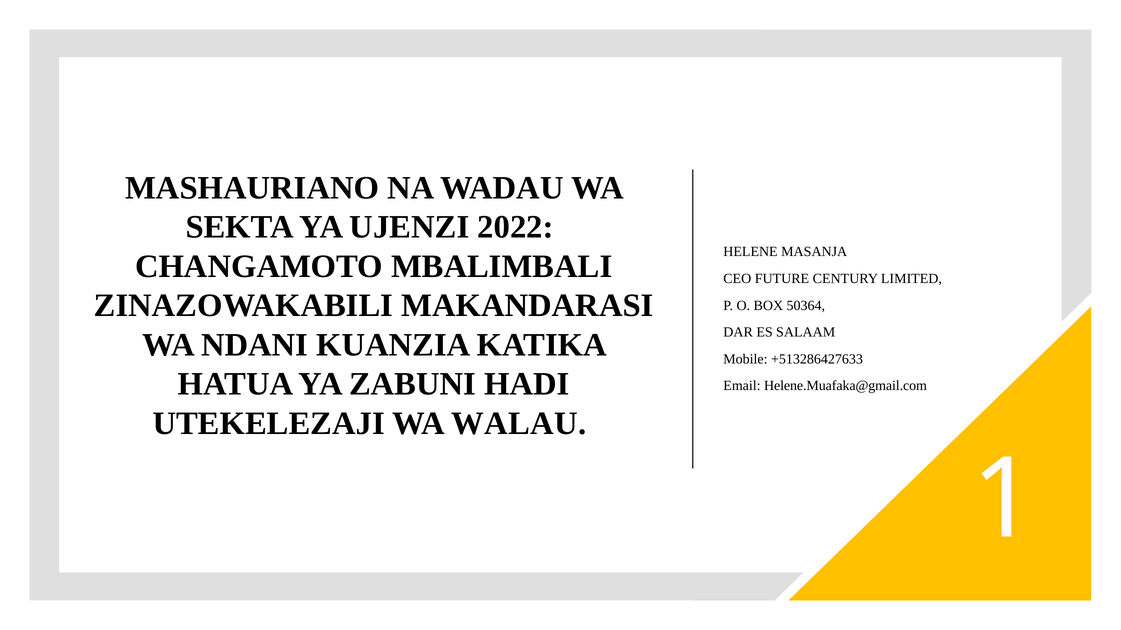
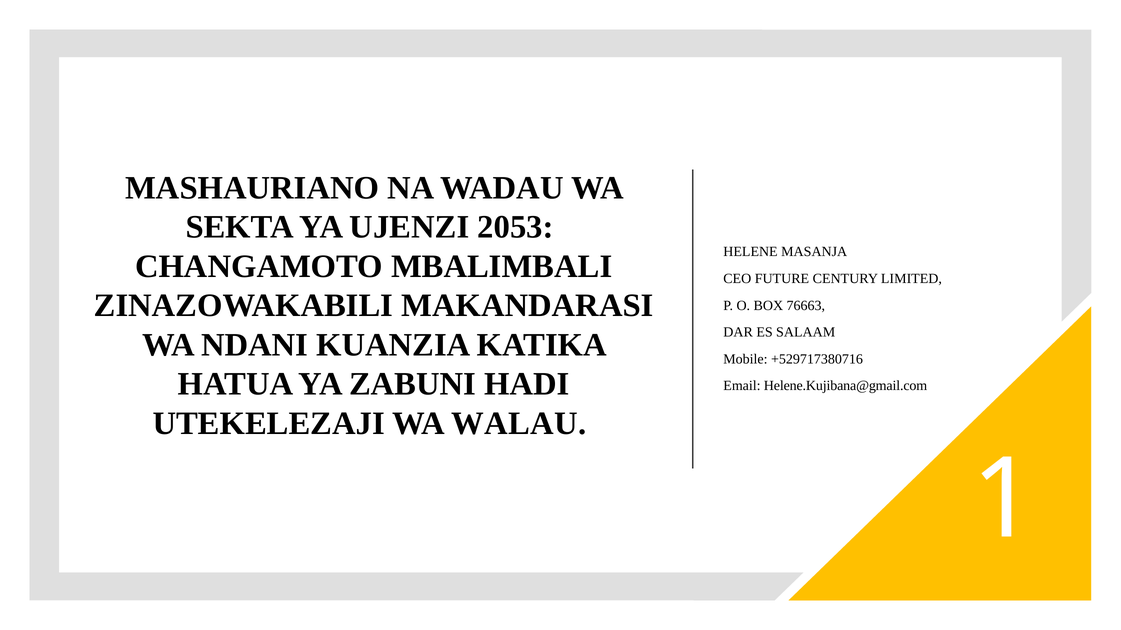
2022: 2022 -> 2053
50364: 50364 -> 76663
+513286427633: +513286427633 -> +529717380716
Helene.Muafaka@gmail.com: Helene.Muafaka@gmail.com -> Helene.Kujibana@gmail.com
